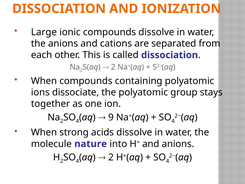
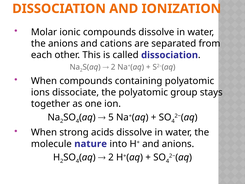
Large: Large -> Molar
9: 9 -> 5
